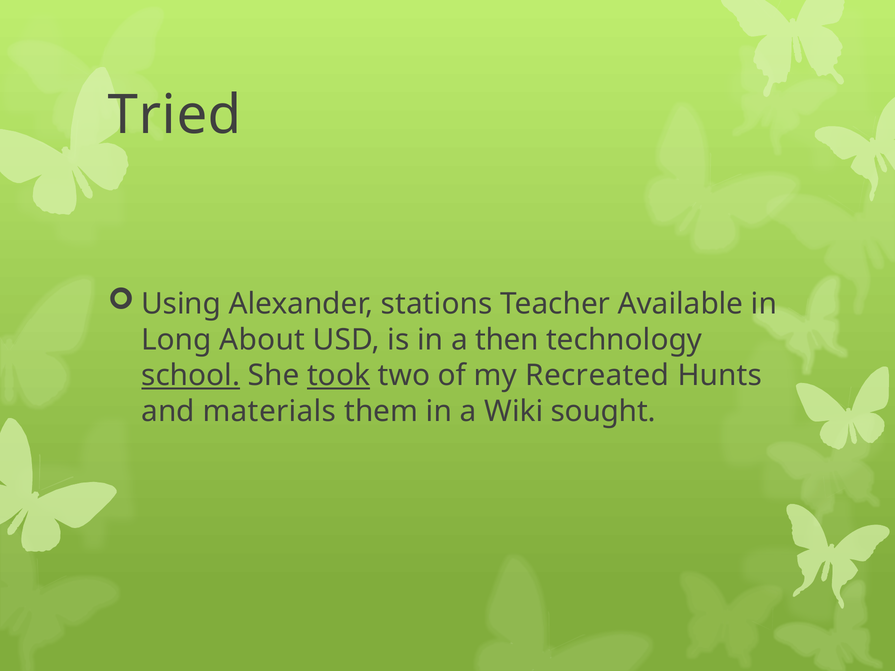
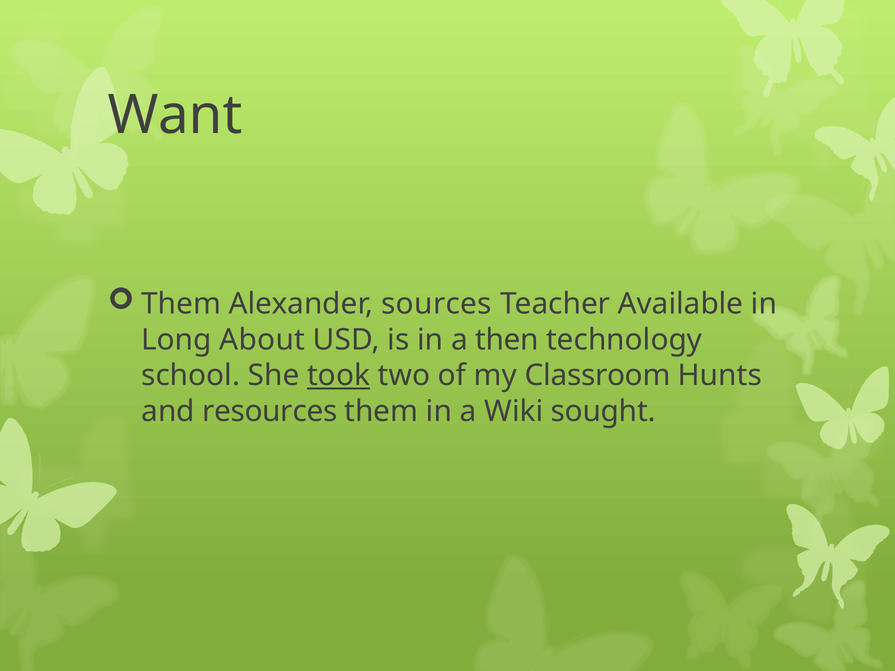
Tried: Tried -> Want
Using at (181, 304): Using -> Them
stations: stations -> sources
school underline: present -> none
Recreated: Recreated -> Classroom
materials: materials -> resources
